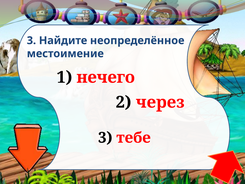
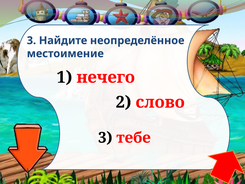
через: через -> слово
